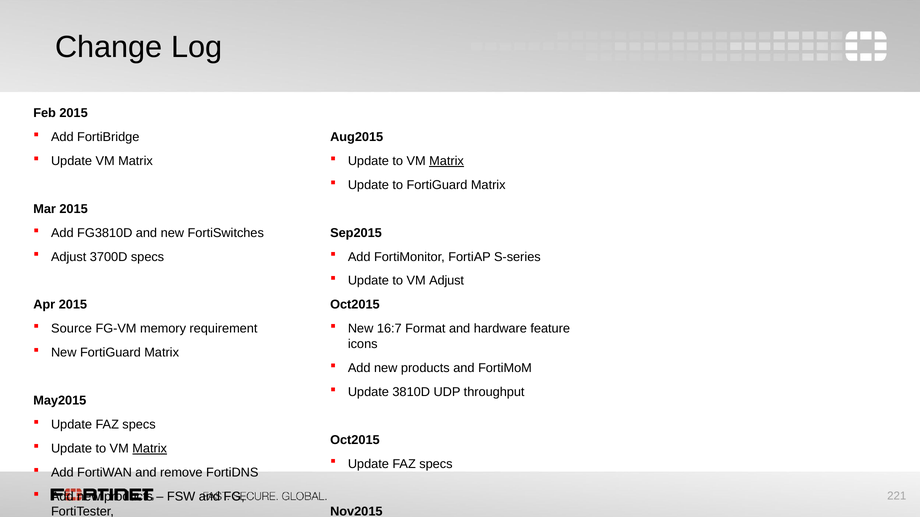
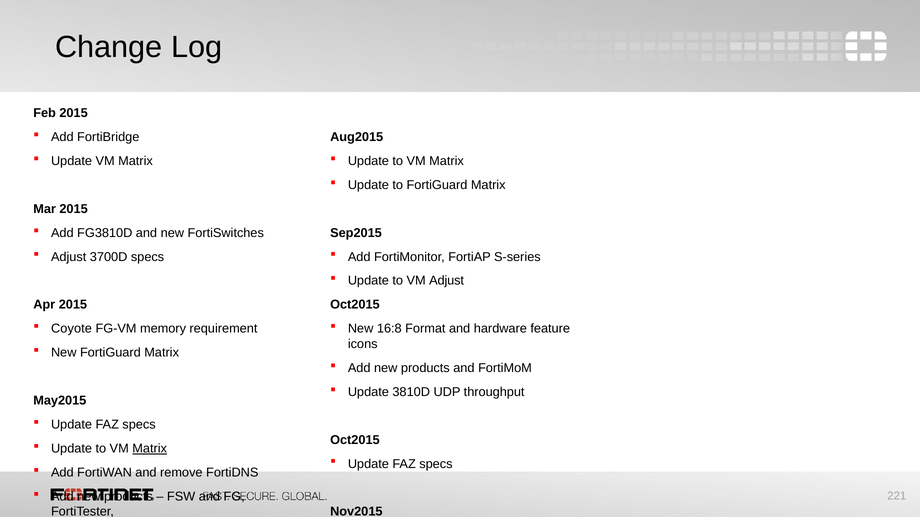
Matrix at (447, 161) underline: present -> none
Source: Source -> Coyote
16:7: 16:7 -> 16:8
